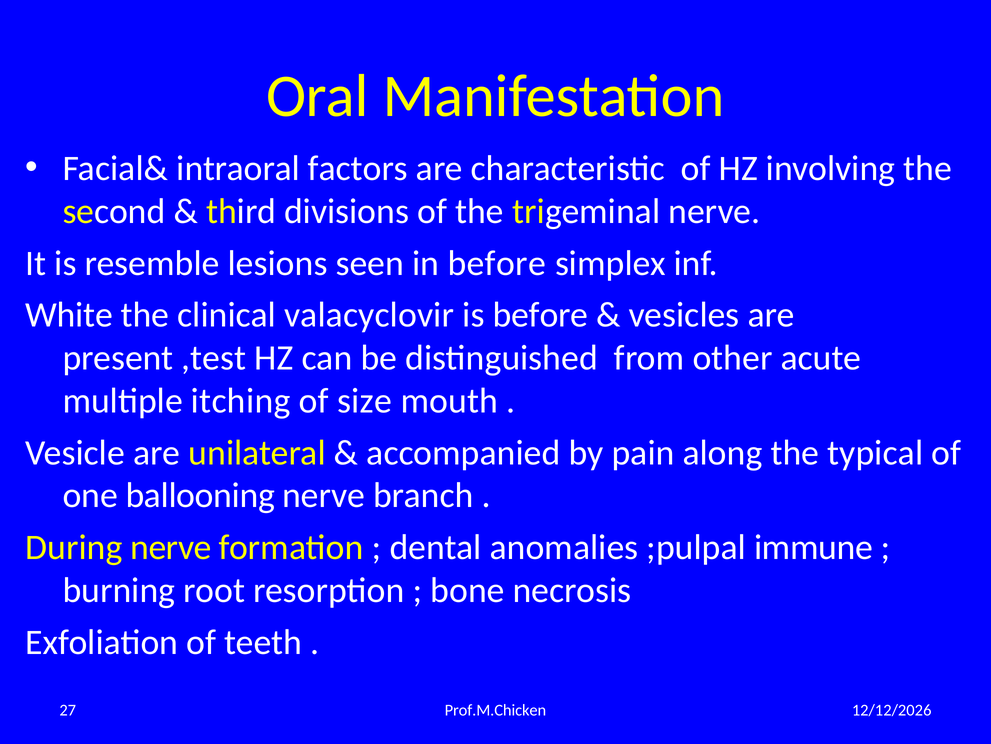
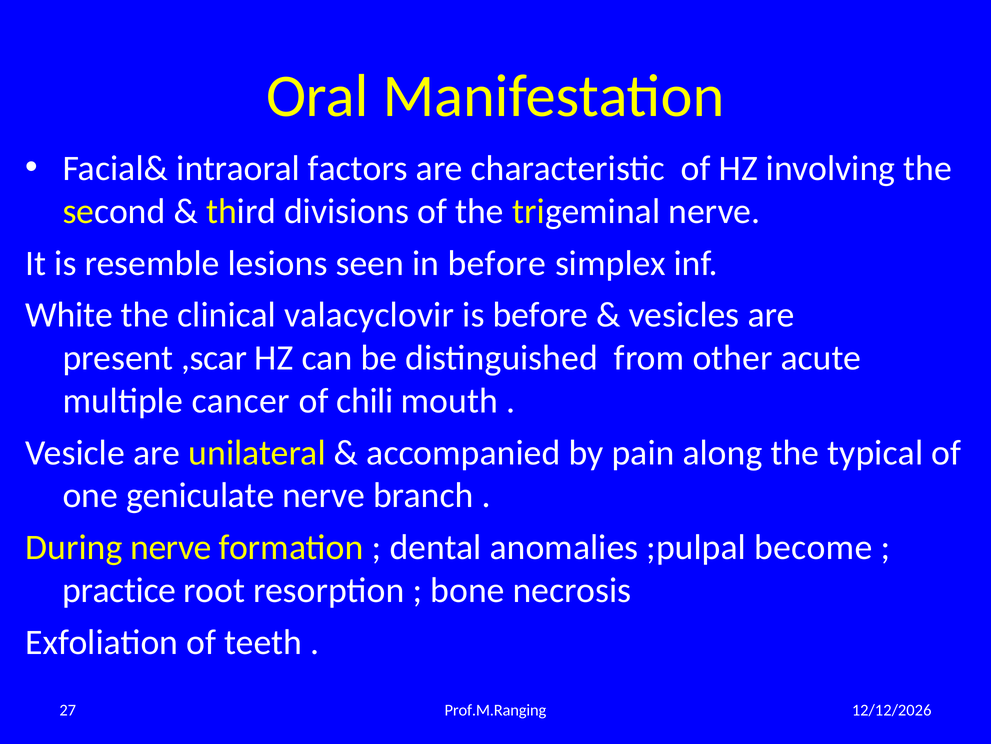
,test: ,test -> ,scar
itching: itching -> cancer
size: size -> chili
ballooning: ballooning -> geniculate
immune: immune -> become
burning: burning -> practice
Prof.M.Chicken: Prof.M.Chicken -> Prof.M.Ranging
